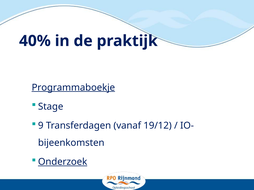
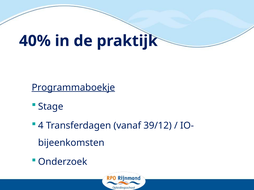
9: 9 -> 4
19/12: 19/12 -> 39/12
Onderzoek underline: present -> none
